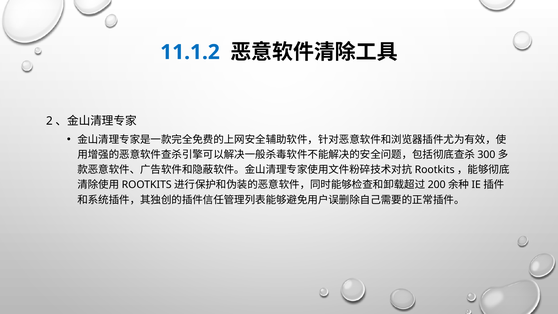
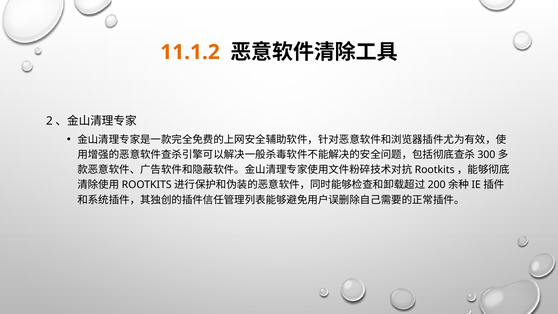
11.1.2 colour: blue -> orange
